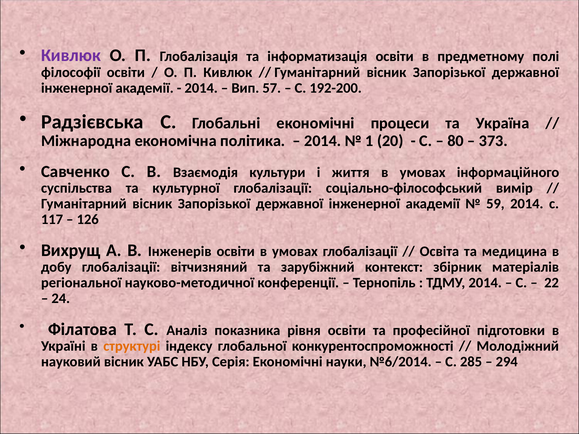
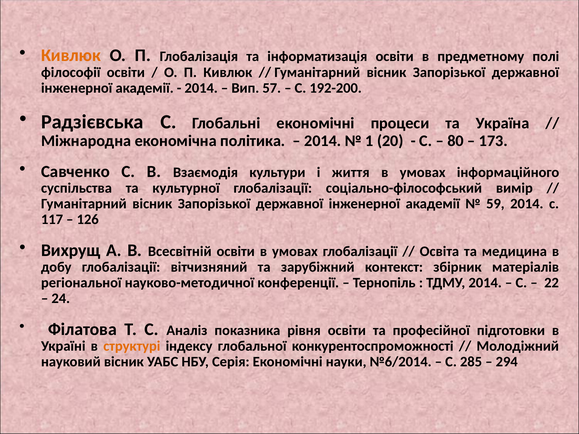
Кивлюк at (71, 55) colour: purple -> orange
373: 373 -> 173
Інженерів: Інженерів -> Всесвітній
